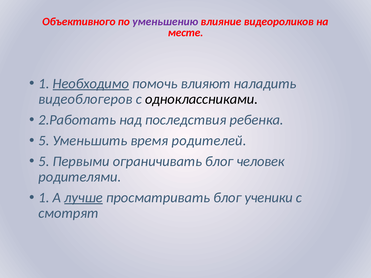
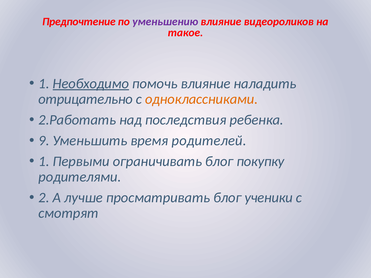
Объективного: Объективного -> Предпочтение
месте: месте -> такое
помочь влияют: влияют -> влияние
видеоблогеров: видеоблогеров -> отрицательно
одноклассниками colour: black -> orange
5 at (44, 141): 5 -> 9
5 at (44, 161): 5 -> 1
человек: человек -> покупку
1 at (44, 198): 1 -> 2
лучше underline: present -> none
